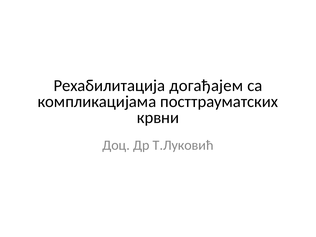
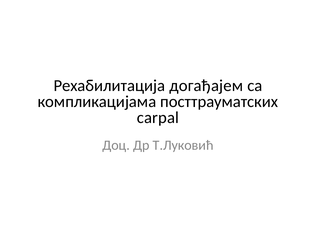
крвни: крвни -> carpal
